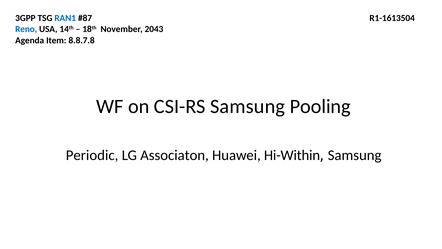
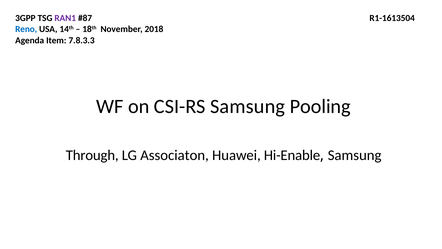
RAN1 colour: blue -> purple
2043: 2043 -> 2018
8.8.7.8: 8.8.7.8 -> 7.8.3.3
Periodic: Periodic -> Through
Hi-Within: Hi-Within -> Hi-Enable
